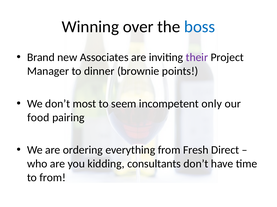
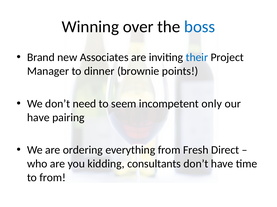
their colour: purple -> blue
most: most -> need
food at (38, 118): food -> have
